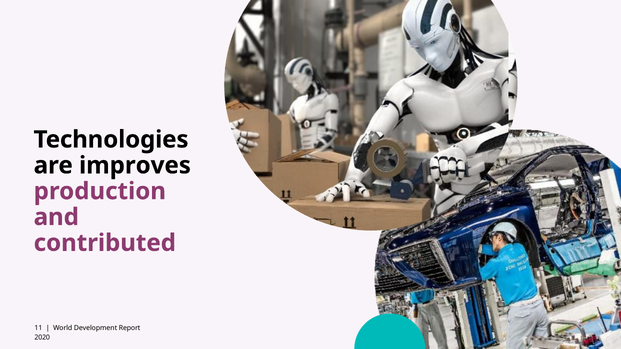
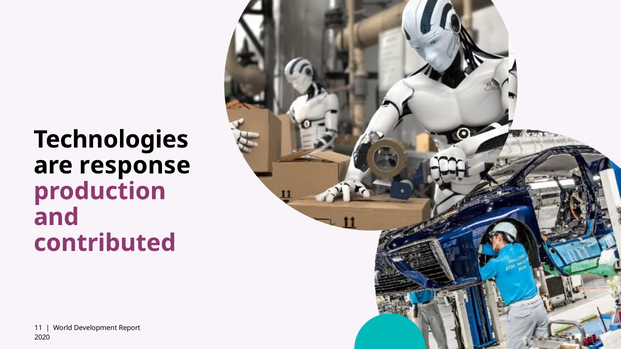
improves: improves -> response
